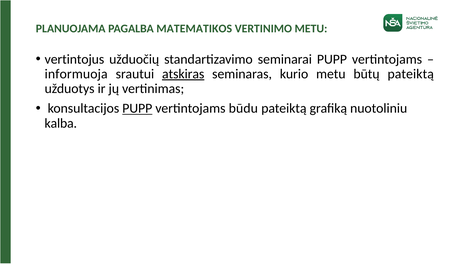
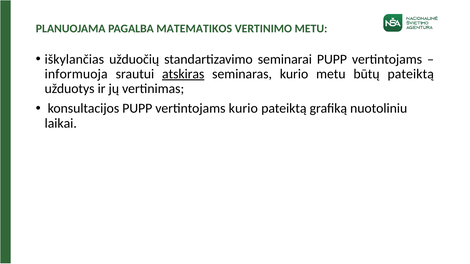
vertintojus: vertintojus -> iškylančias
PUPP at (137, 109) underline: present -> none
vertintojams būdu: būdu -> kurio
kalba: kalba -> laikai
